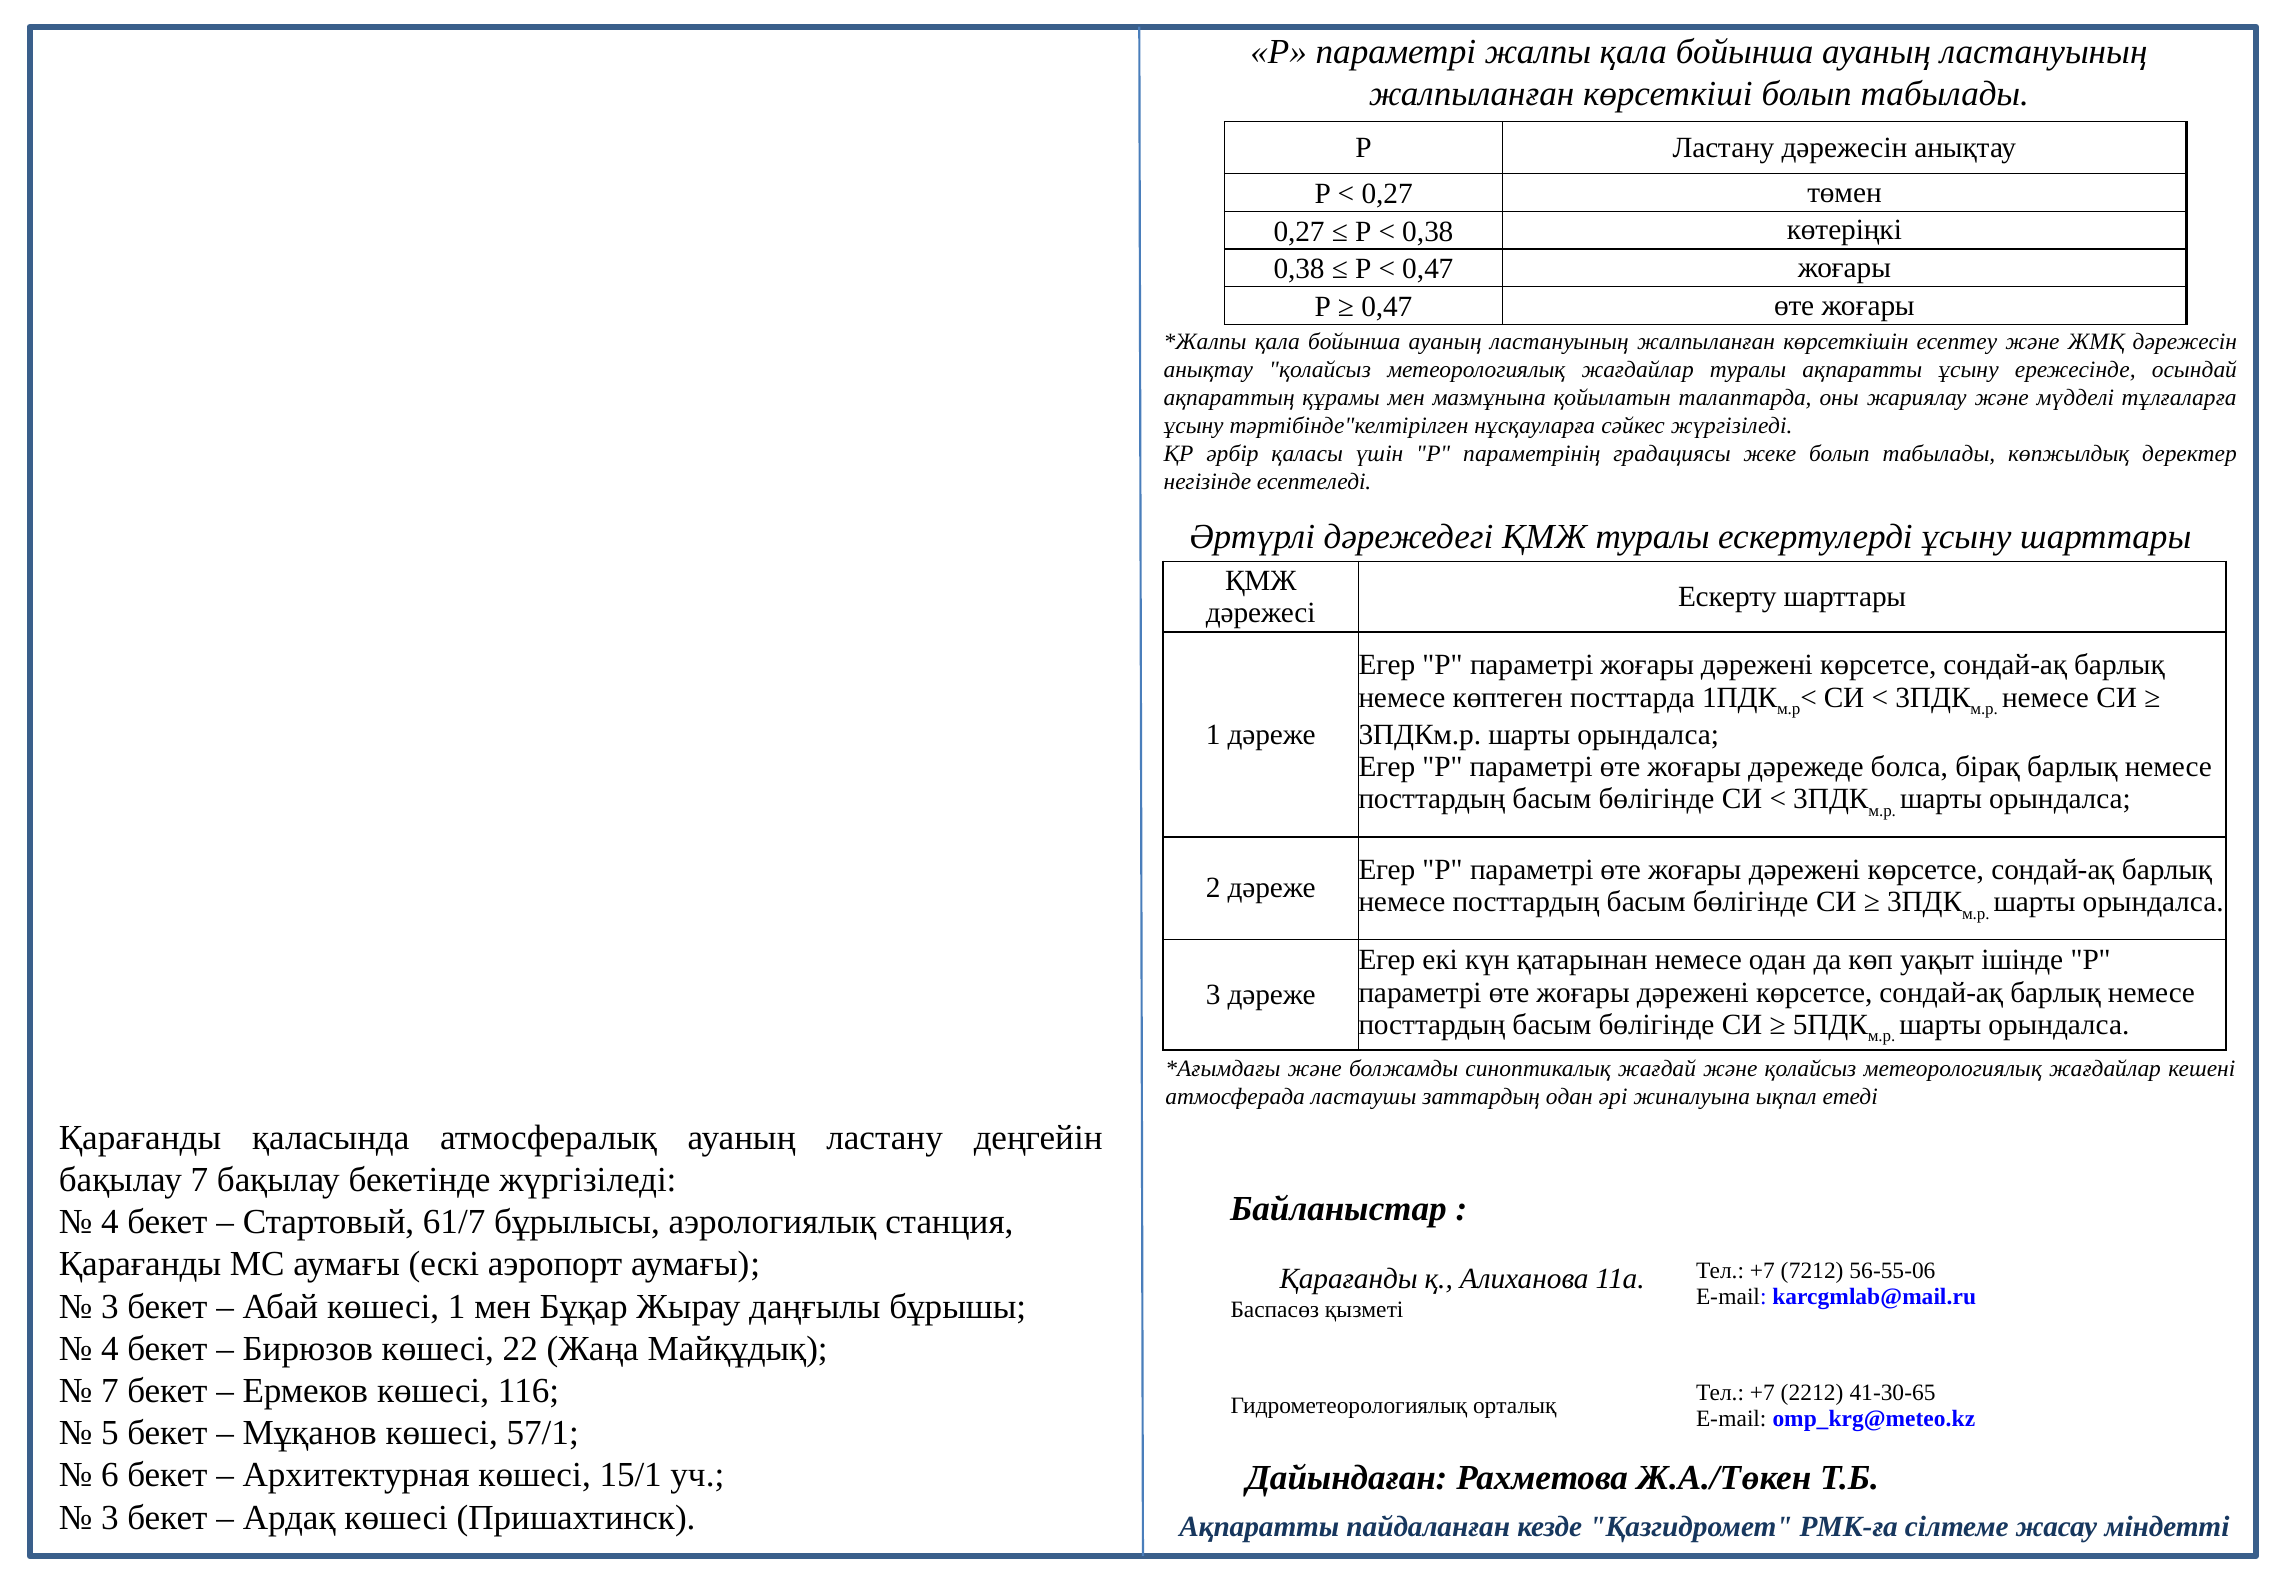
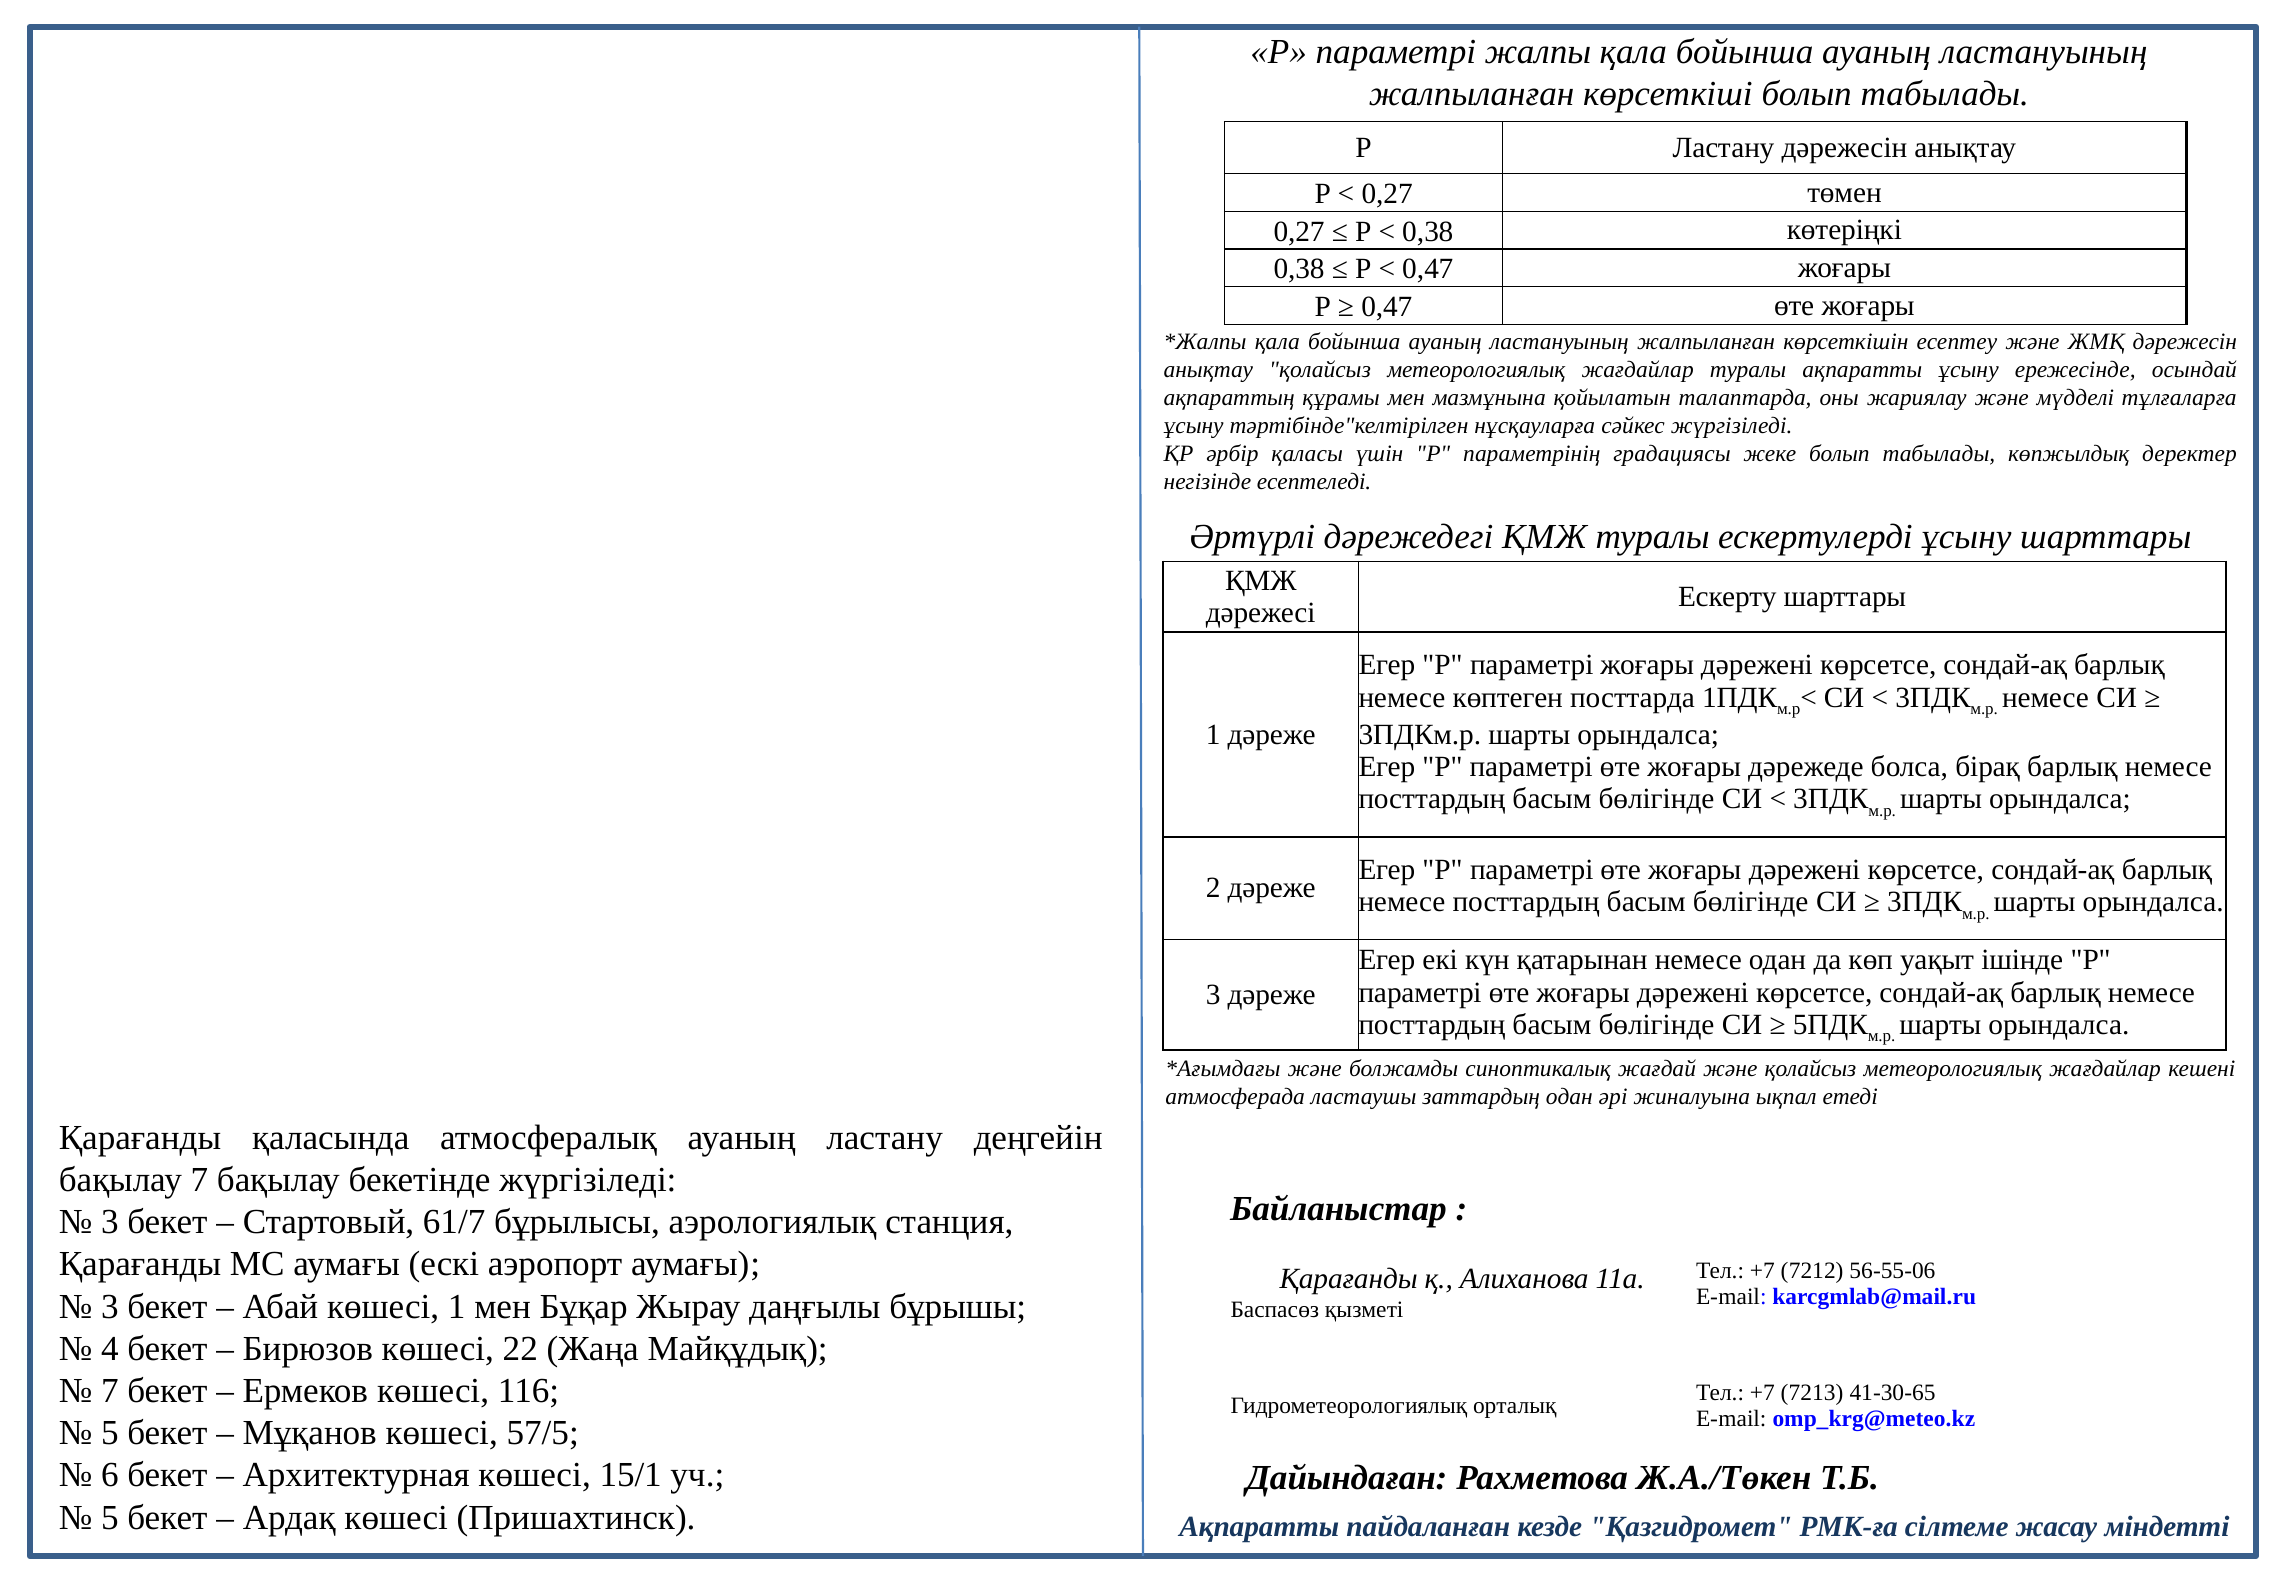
4 at (110, 1222): 4 -> 3
2212: 2212 -> 7213
57/1: 57/1 -> 57/5
3 at (110, 1517): 3 -> 5
